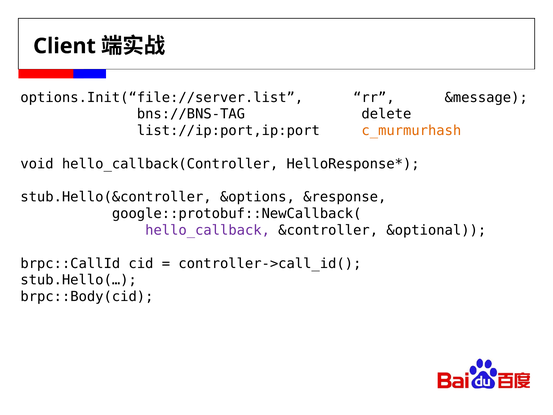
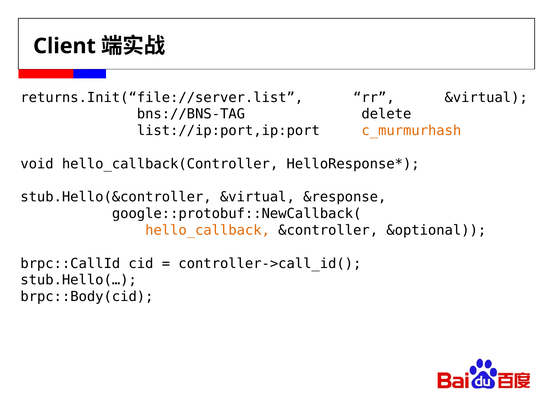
options.Init(“file://server.list: options.Init(“file://server.list -> returns.Init(“file://server.list
rr &message: &message -> &virtual
stub.Hello(&controller &options: &options -> &virtual
hello_callback colour: purple -> orange
